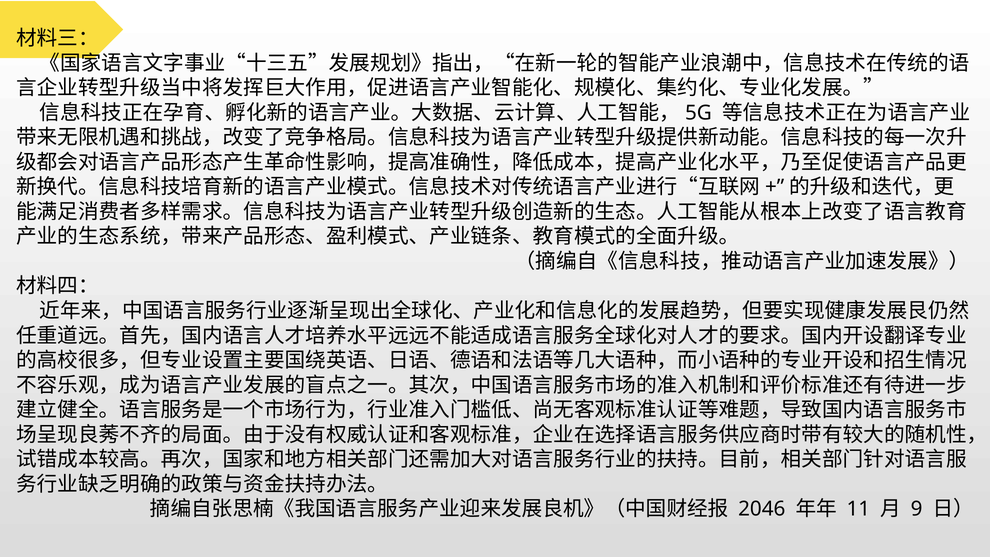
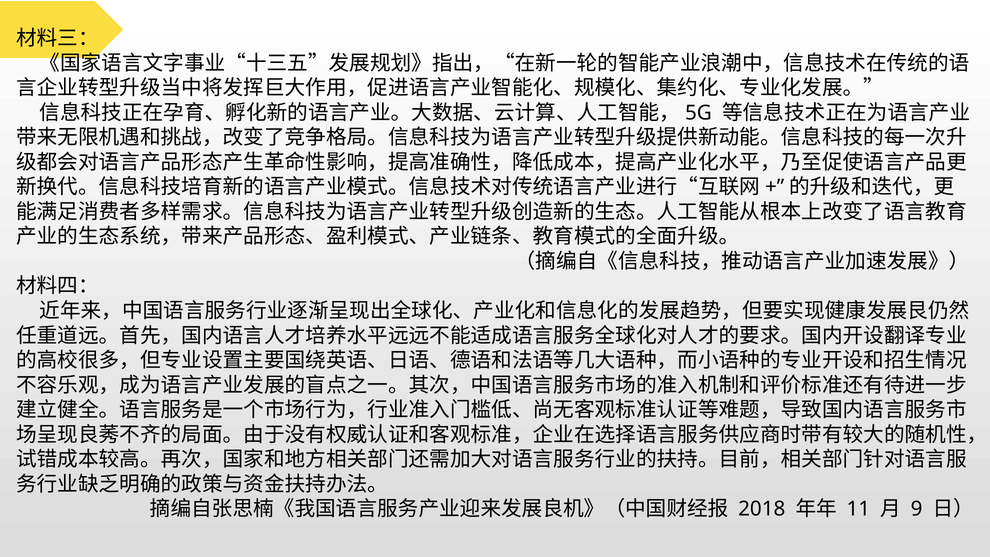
2046: 2046 -> 2018
